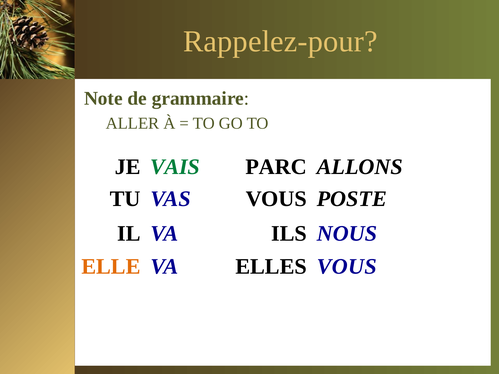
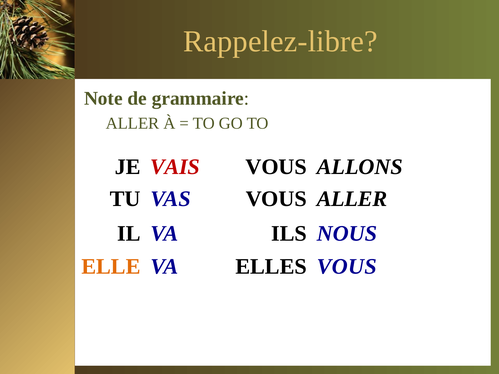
Rappelez-pour: Rappelez-pour -> Rappelez-libre
VAIS colour: green -> red
PARC at (276, 167): PARC -> VOUS
VOUS POSTE: POSTE -> ALLER
